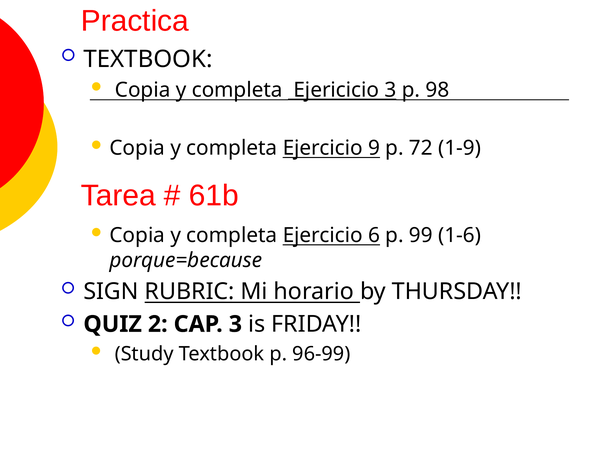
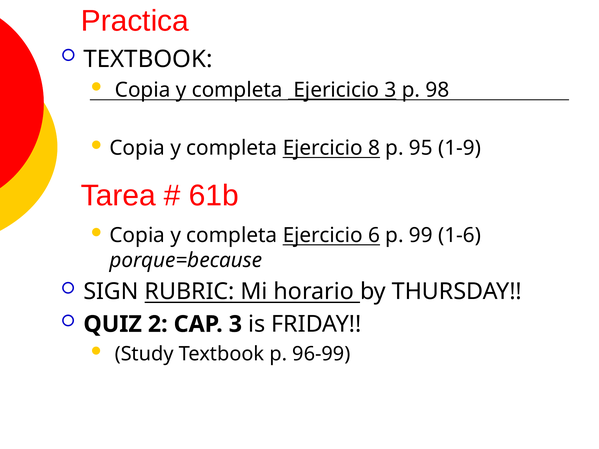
9: 9 -> 8
72: 72 -> 95
